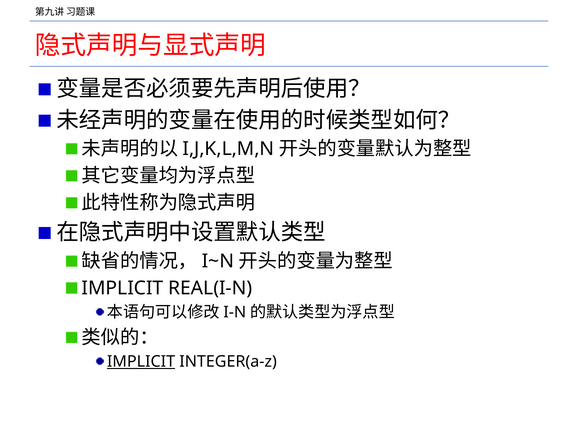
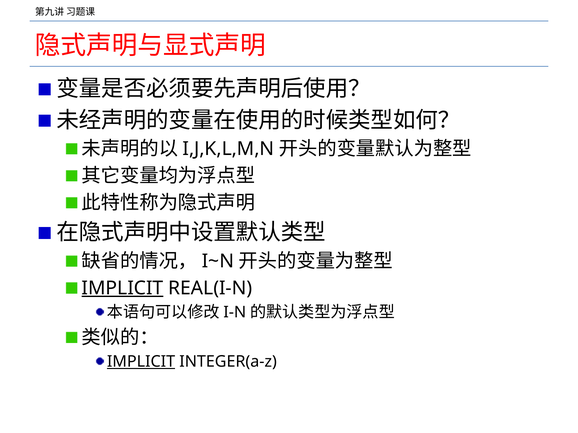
IMPLICIT at (122, 288) underline: none -> present
